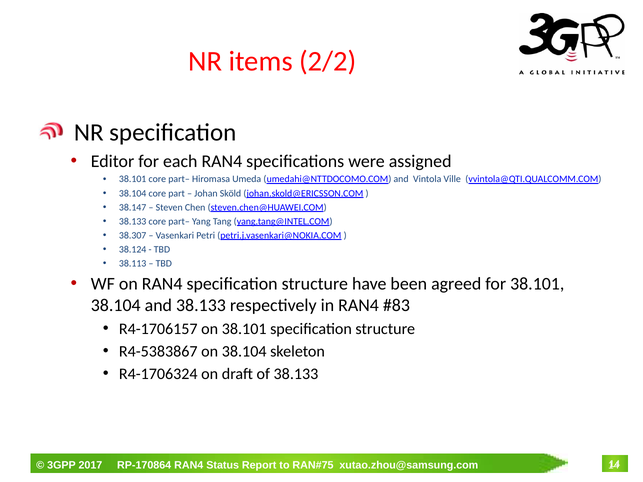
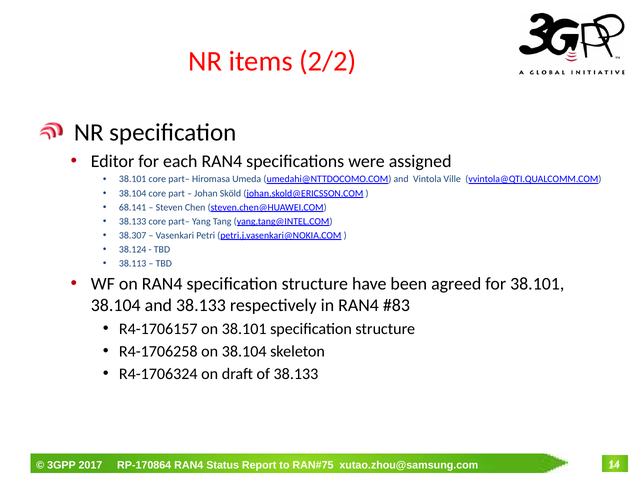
38.147: 38.147 -> 68.141
R4-5383867: R4-5383867 -> R4-1706258
